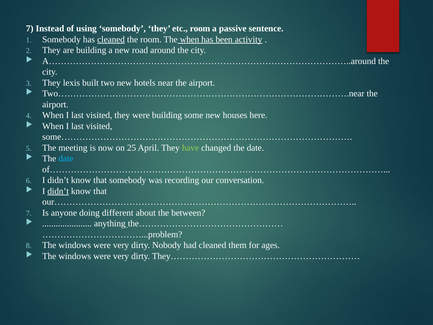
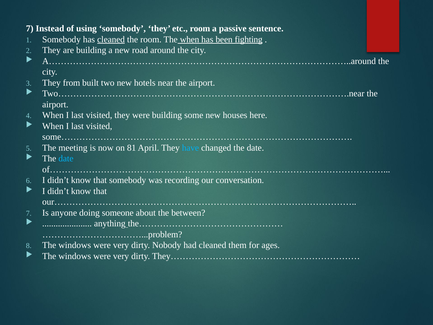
activity: activity -> fighting
lexis: lexis -> from
25: 25 -> 81
have colour: light green -> light blue
didn’t at (58, 191) underline: present -> none
different: different -> someone
